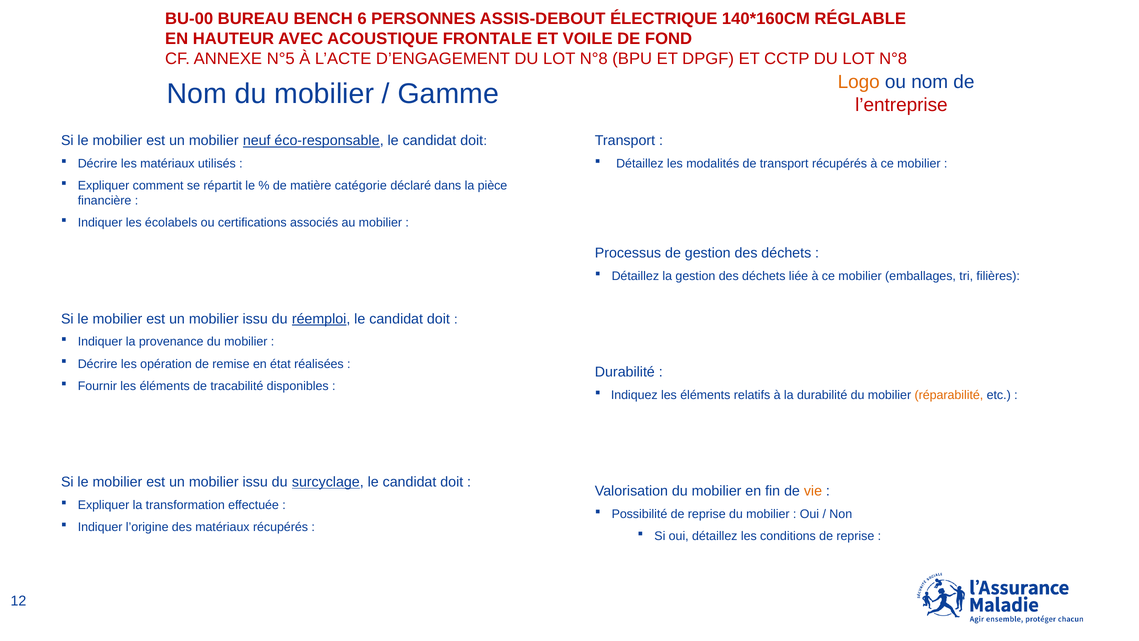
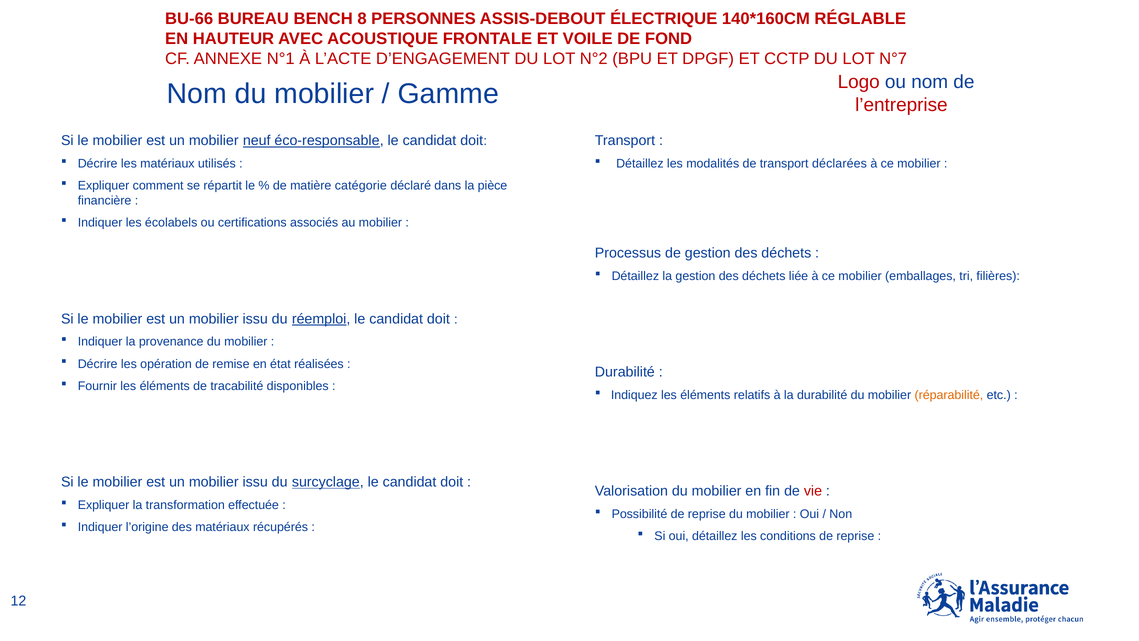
BU-00: BU-00 -> BU-66
6: 6 -> 8
N°5: N°5 -> N°1
D’ENGAGEMENT DU LOT N°8: N°8 -> N°2
CCTP DU LOT N°8: N°8 -> N°7
Logo colour: orange -> red
transport récupérés: récupérés -> déclarées
vie colour: orange -> red
